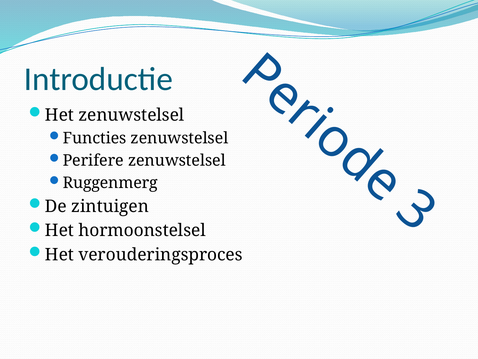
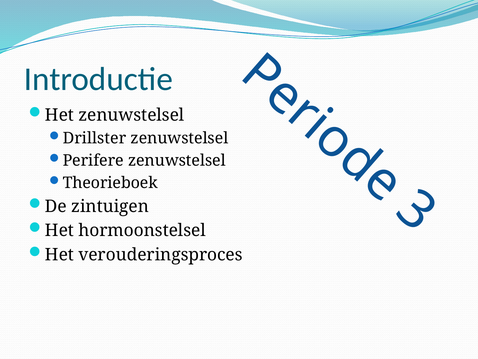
Functies: Functies -> Drillster
Ruggenmerg: Ruggenmerg -> Theorieboek
